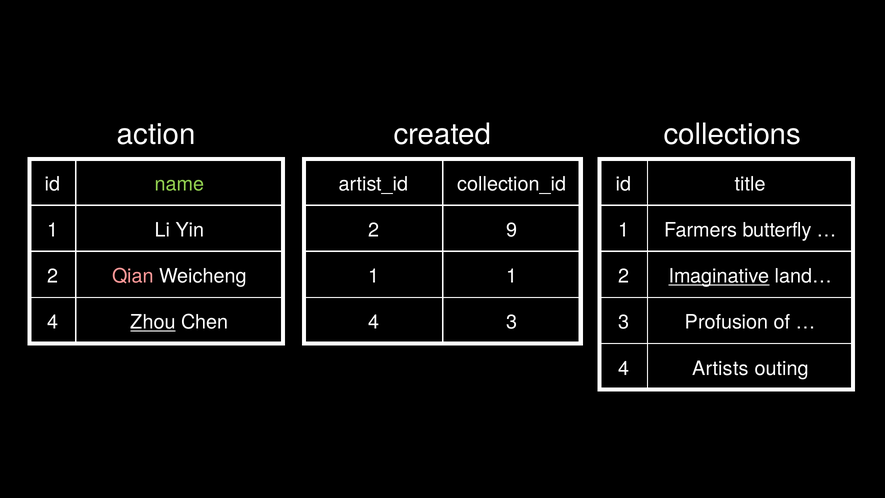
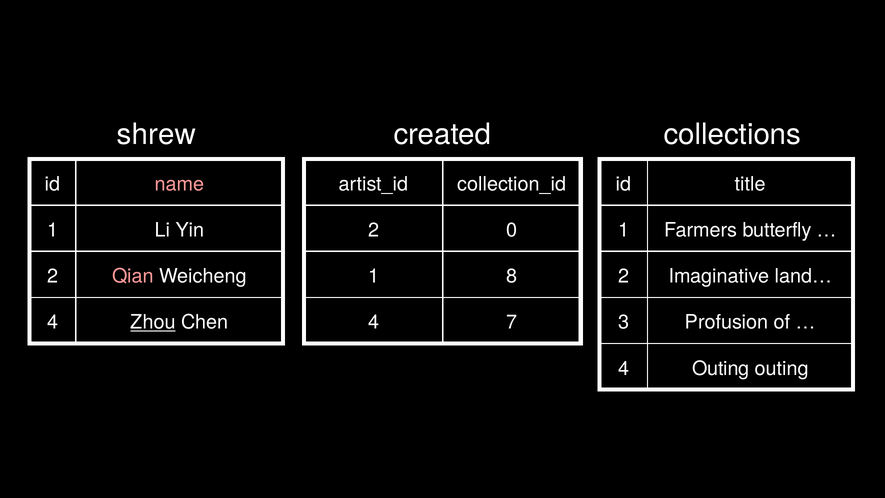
action: action -> shrew
name colour: light green -> pink
9: 9 -> 0
1 1: 1 -> 8
Imaginative underline: present -> none
4 3: 3 -> 7
4 Artists: Artists -> Outing
